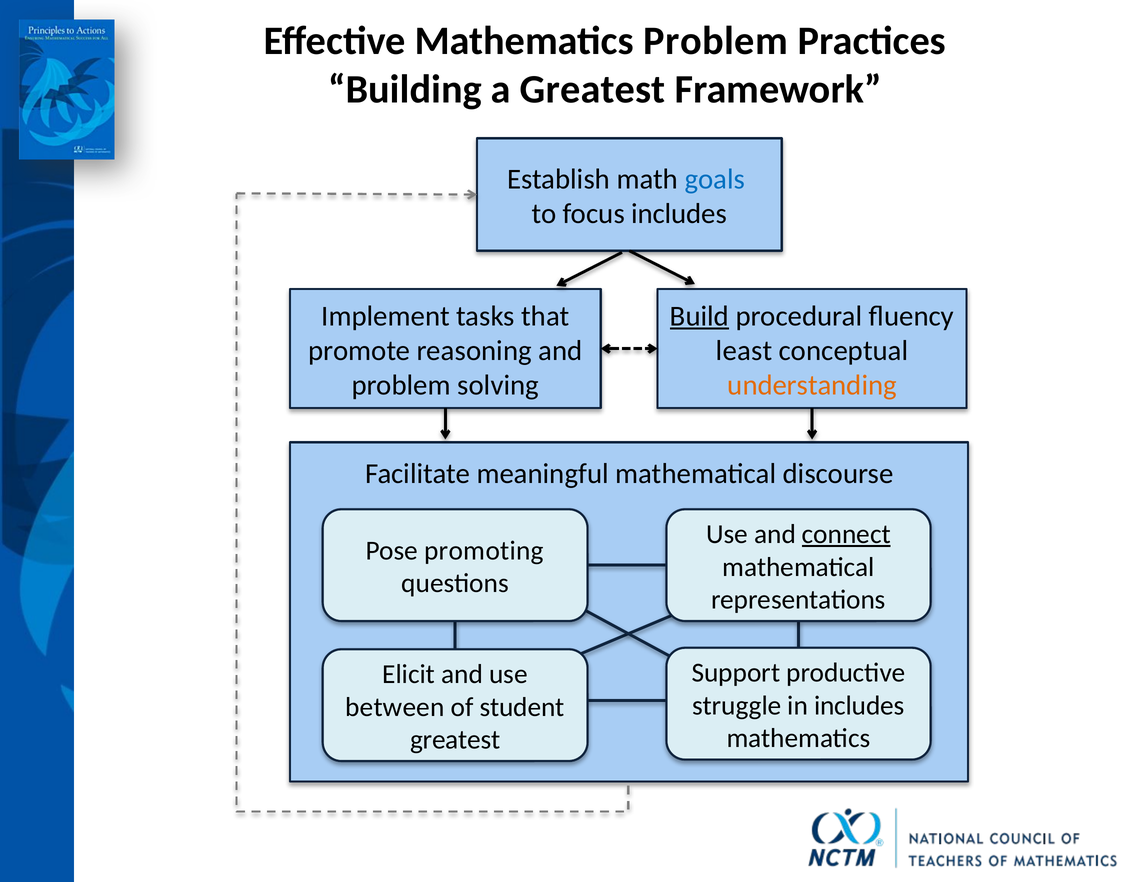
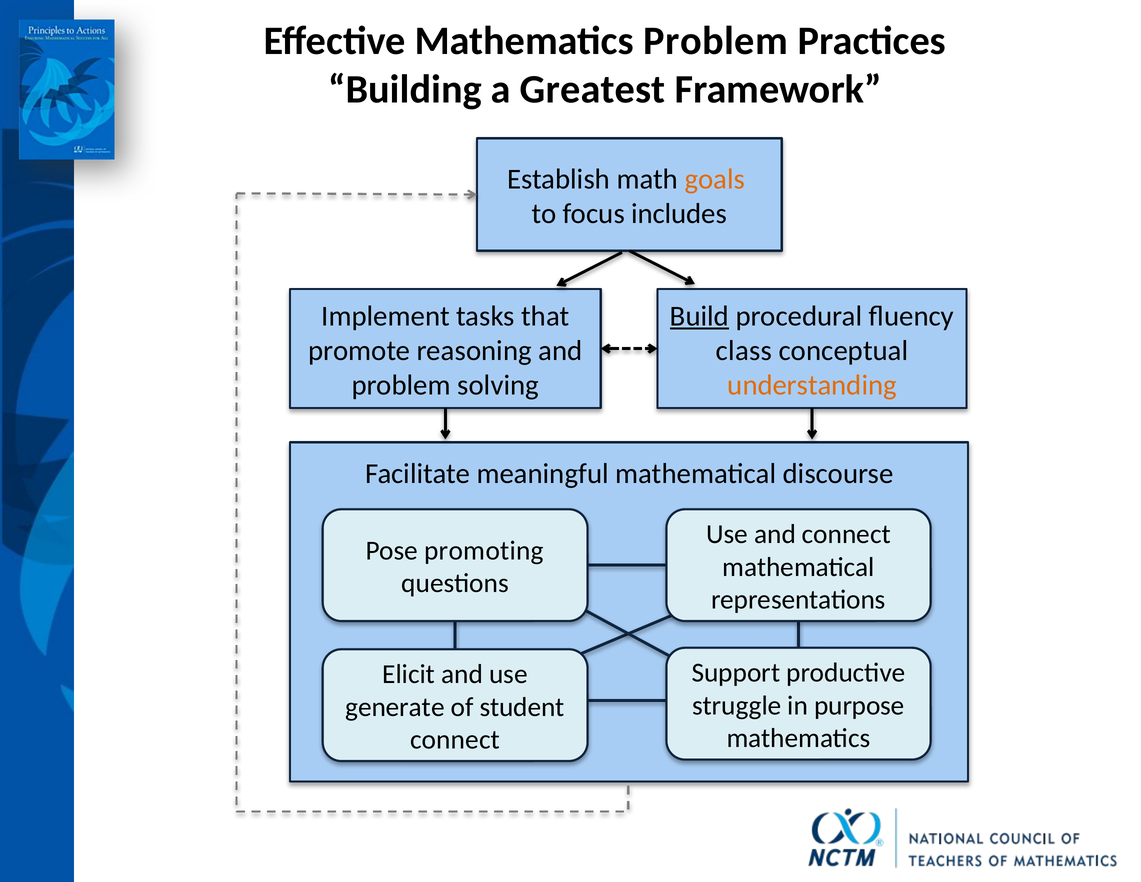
goals colour: blue -> orange
least: least -> class
connect at (846, 534) underline: present -> none
in includes: includes -> purpose
between: between -> generate
greatest at (455, 740): greatest -> connect
